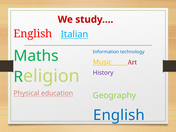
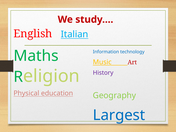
English at (119, 115): English -> Largest
